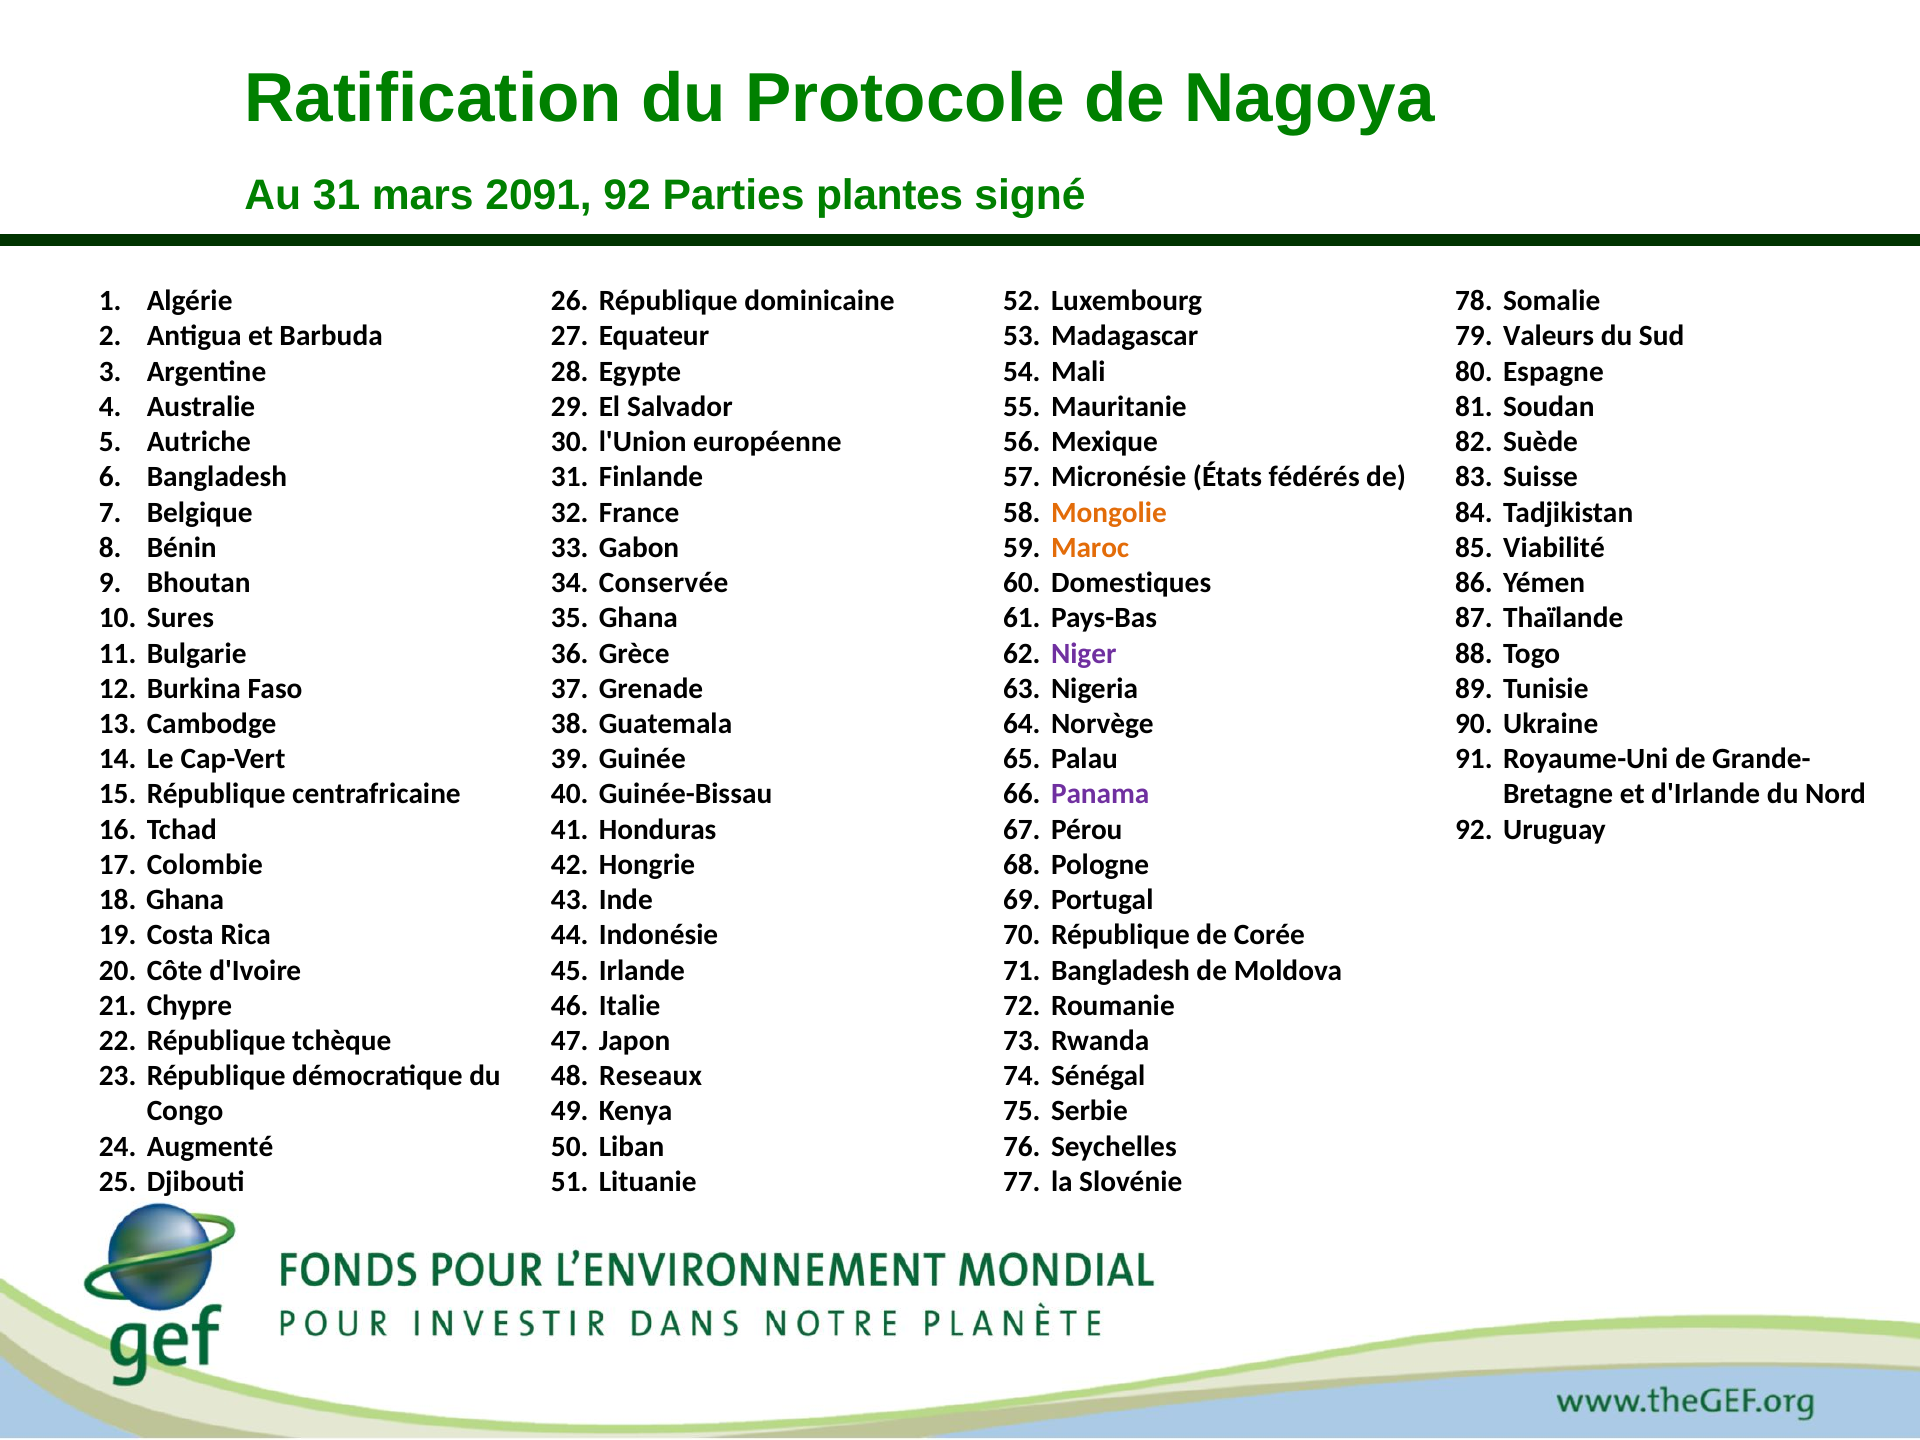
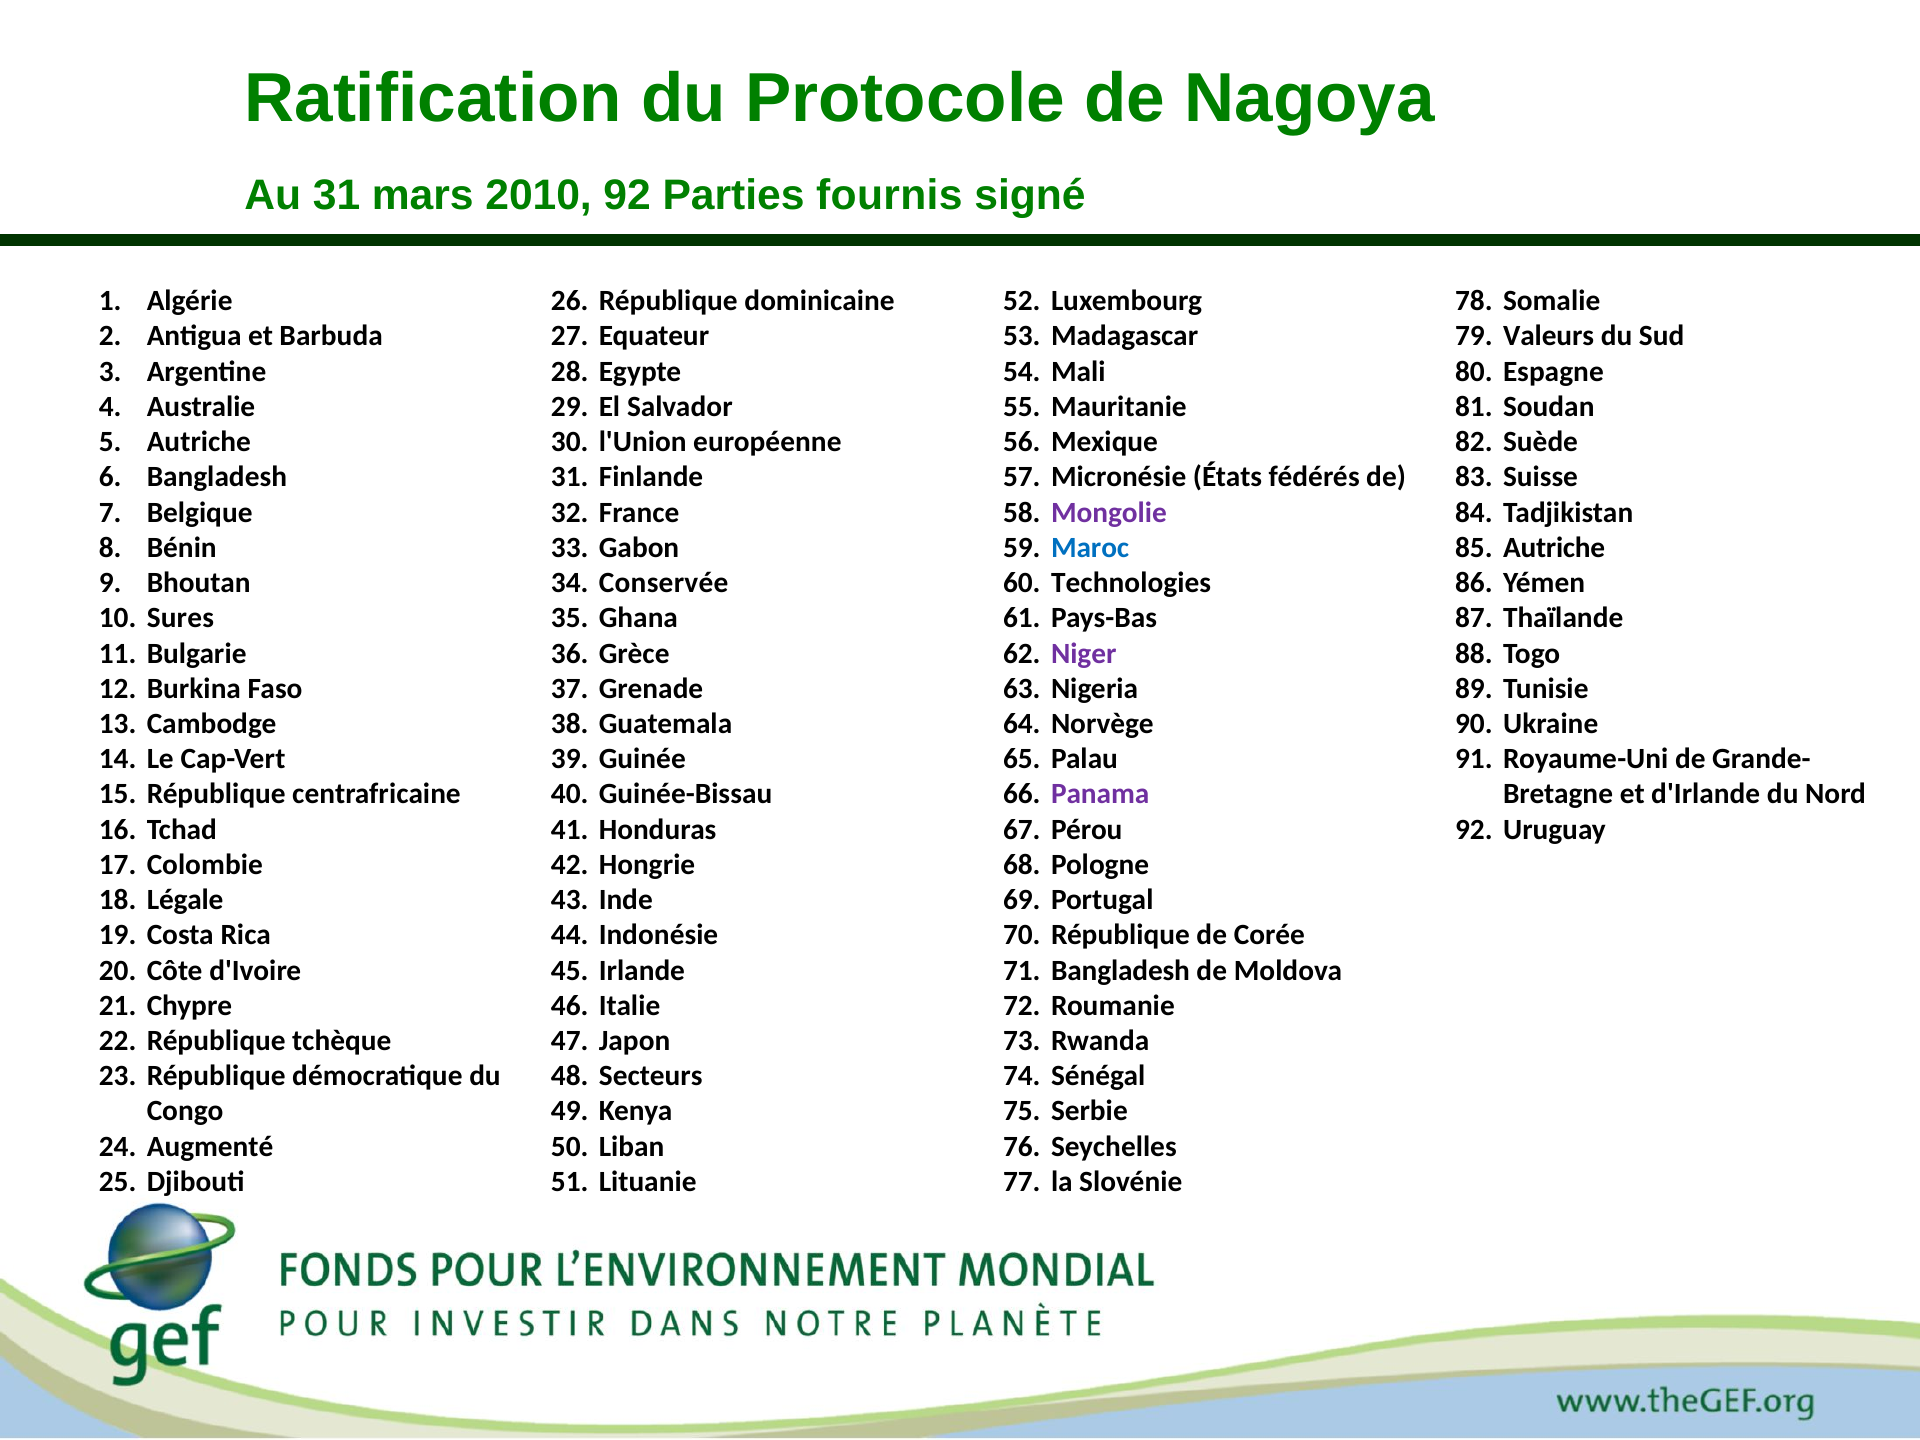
2091: 2091 -> 2010
plantes: plantes -> fournis
Mongolie colour: orange -> purple
Maroc colour: orange -> blue
Viabilité at (1554, 548): Viabilité -> Autriche
Domestiques: Domestiques -> Technologies
Ghana at (185, 900): Ghana -> Légale
Reseaux: Reseaux -> Secteurs
